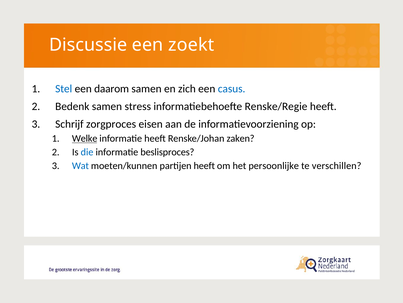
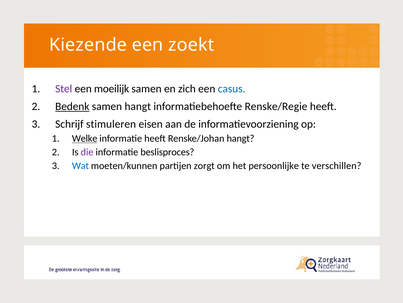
Discussie: Discussie -> Kiezende
Stel colour: blue -> purple
daarom: daarom -> moeilijk
Bedenk underline: none -> present
samen stress: stress -> hangt
zorgproces: zorgproces -> stimuleren
Renske/Johan zaken: zaken -> hangt
die colour: blue -> purple
partijen heeft: heeft -> zorgt
